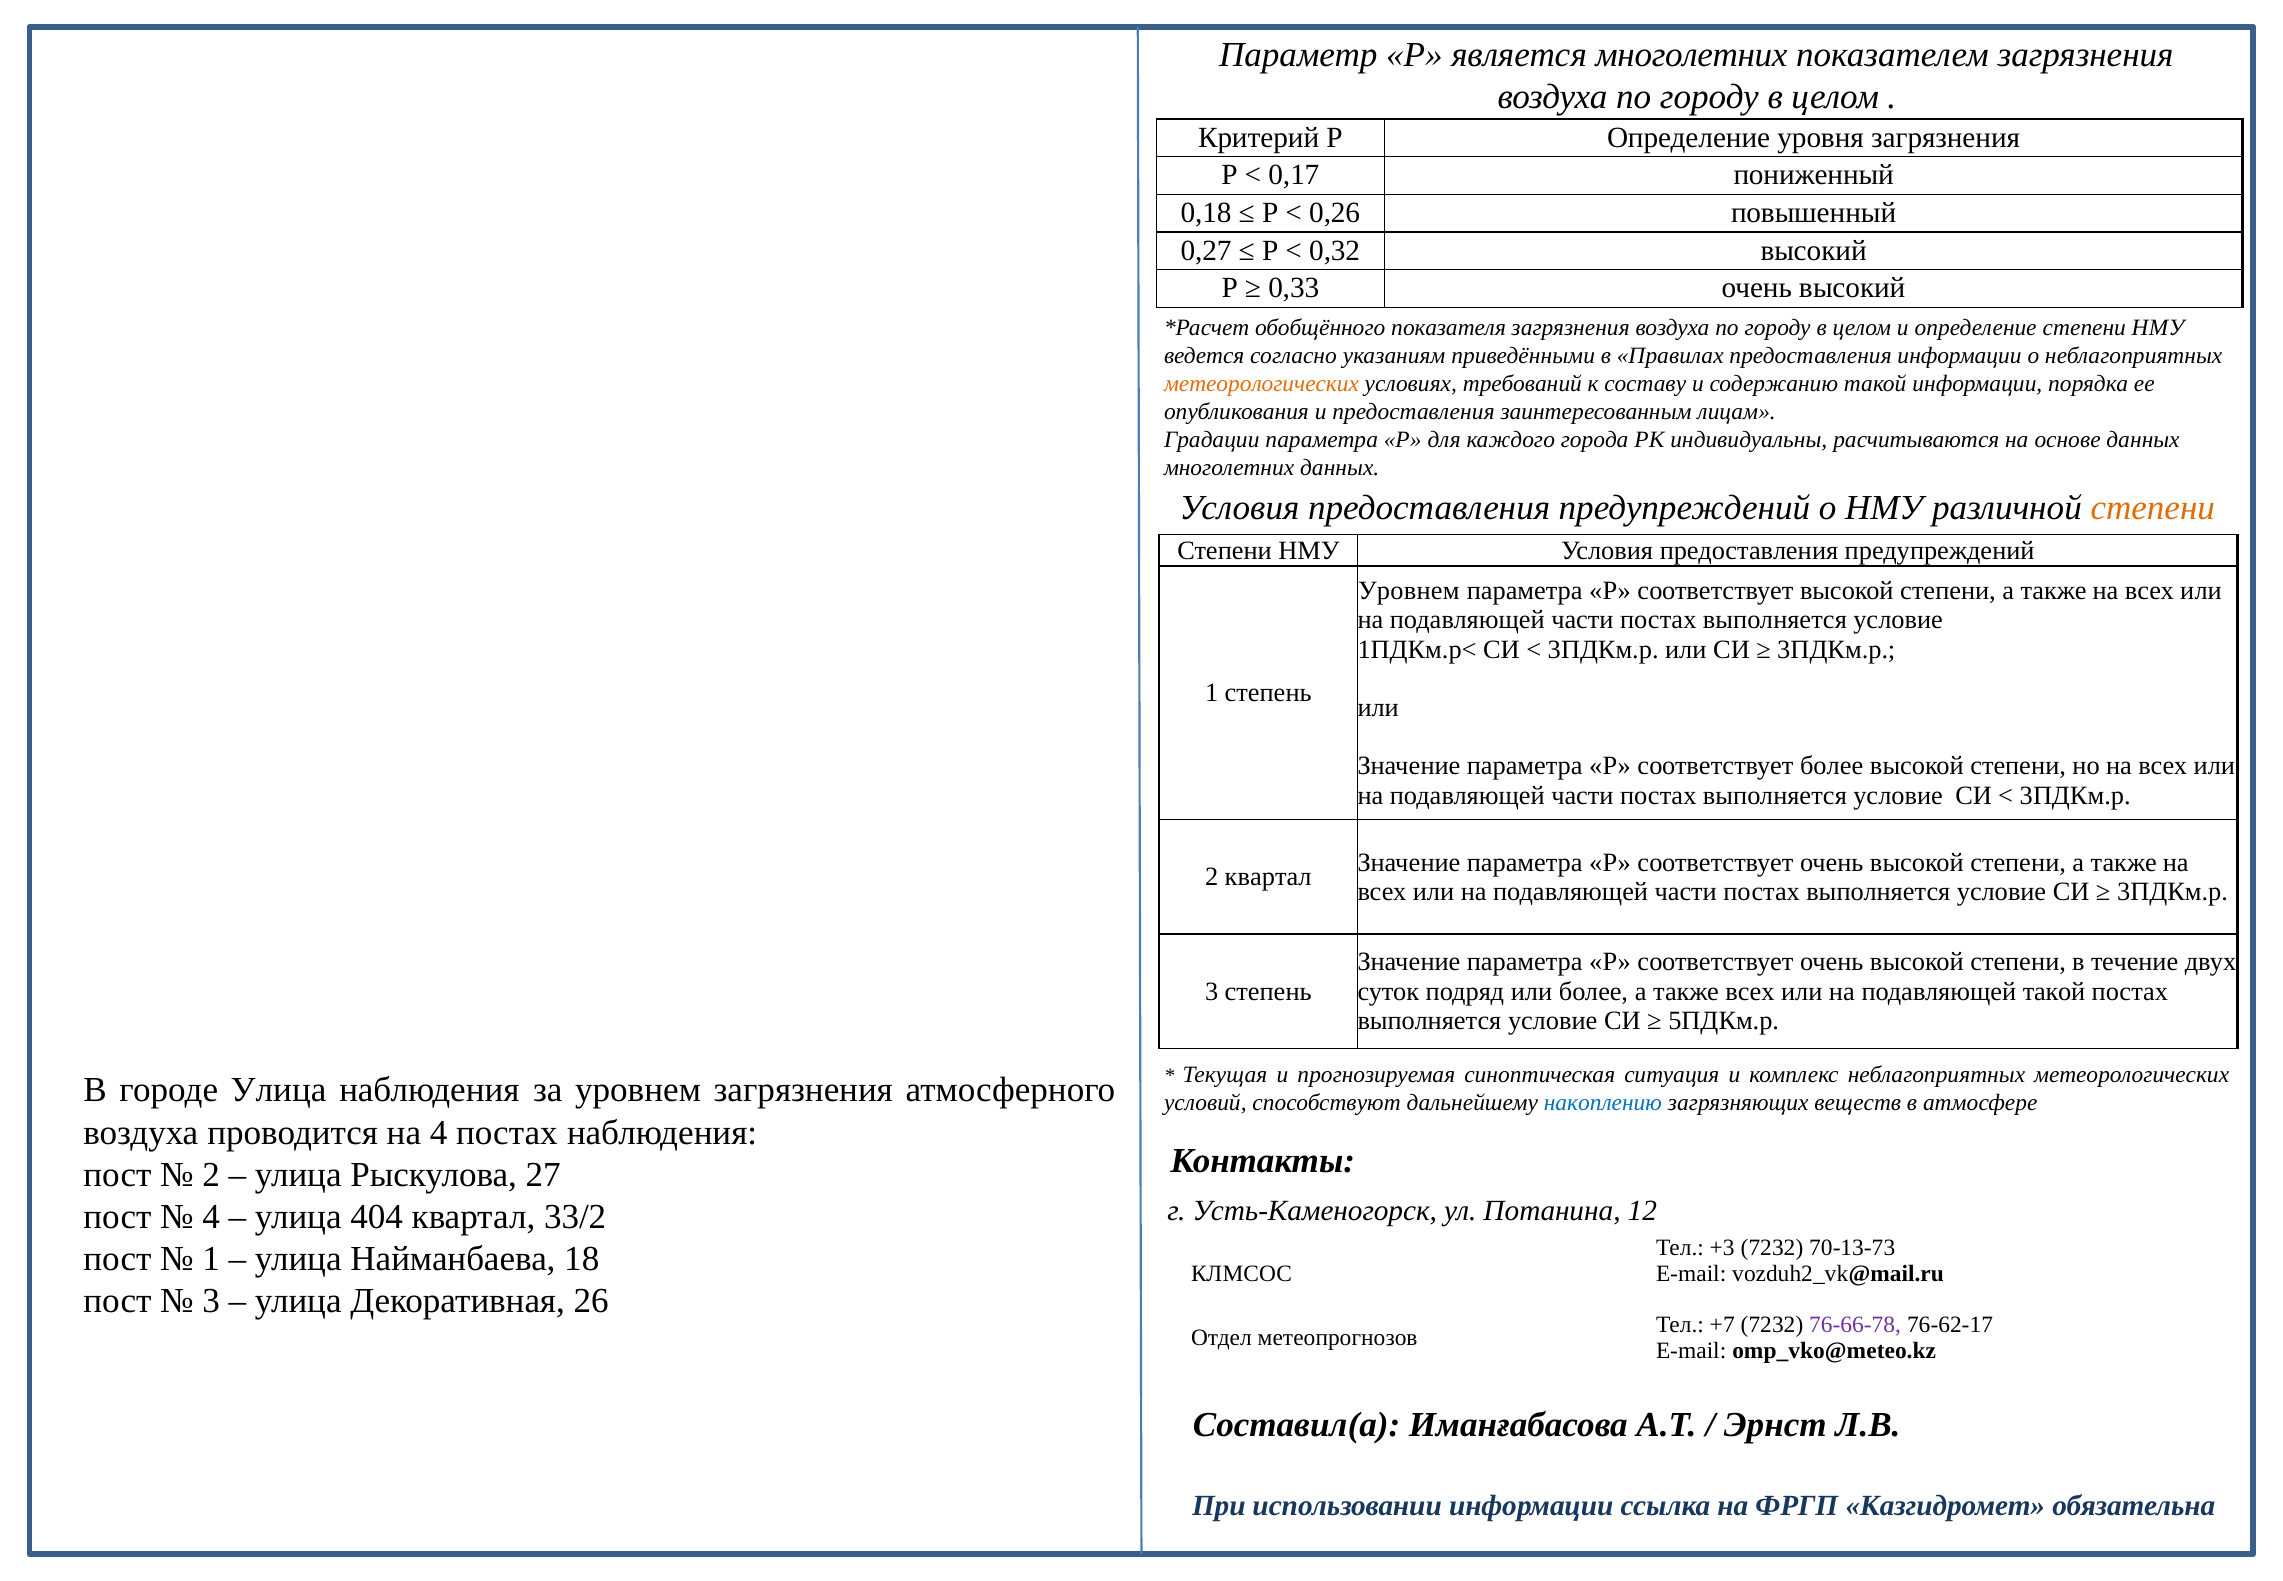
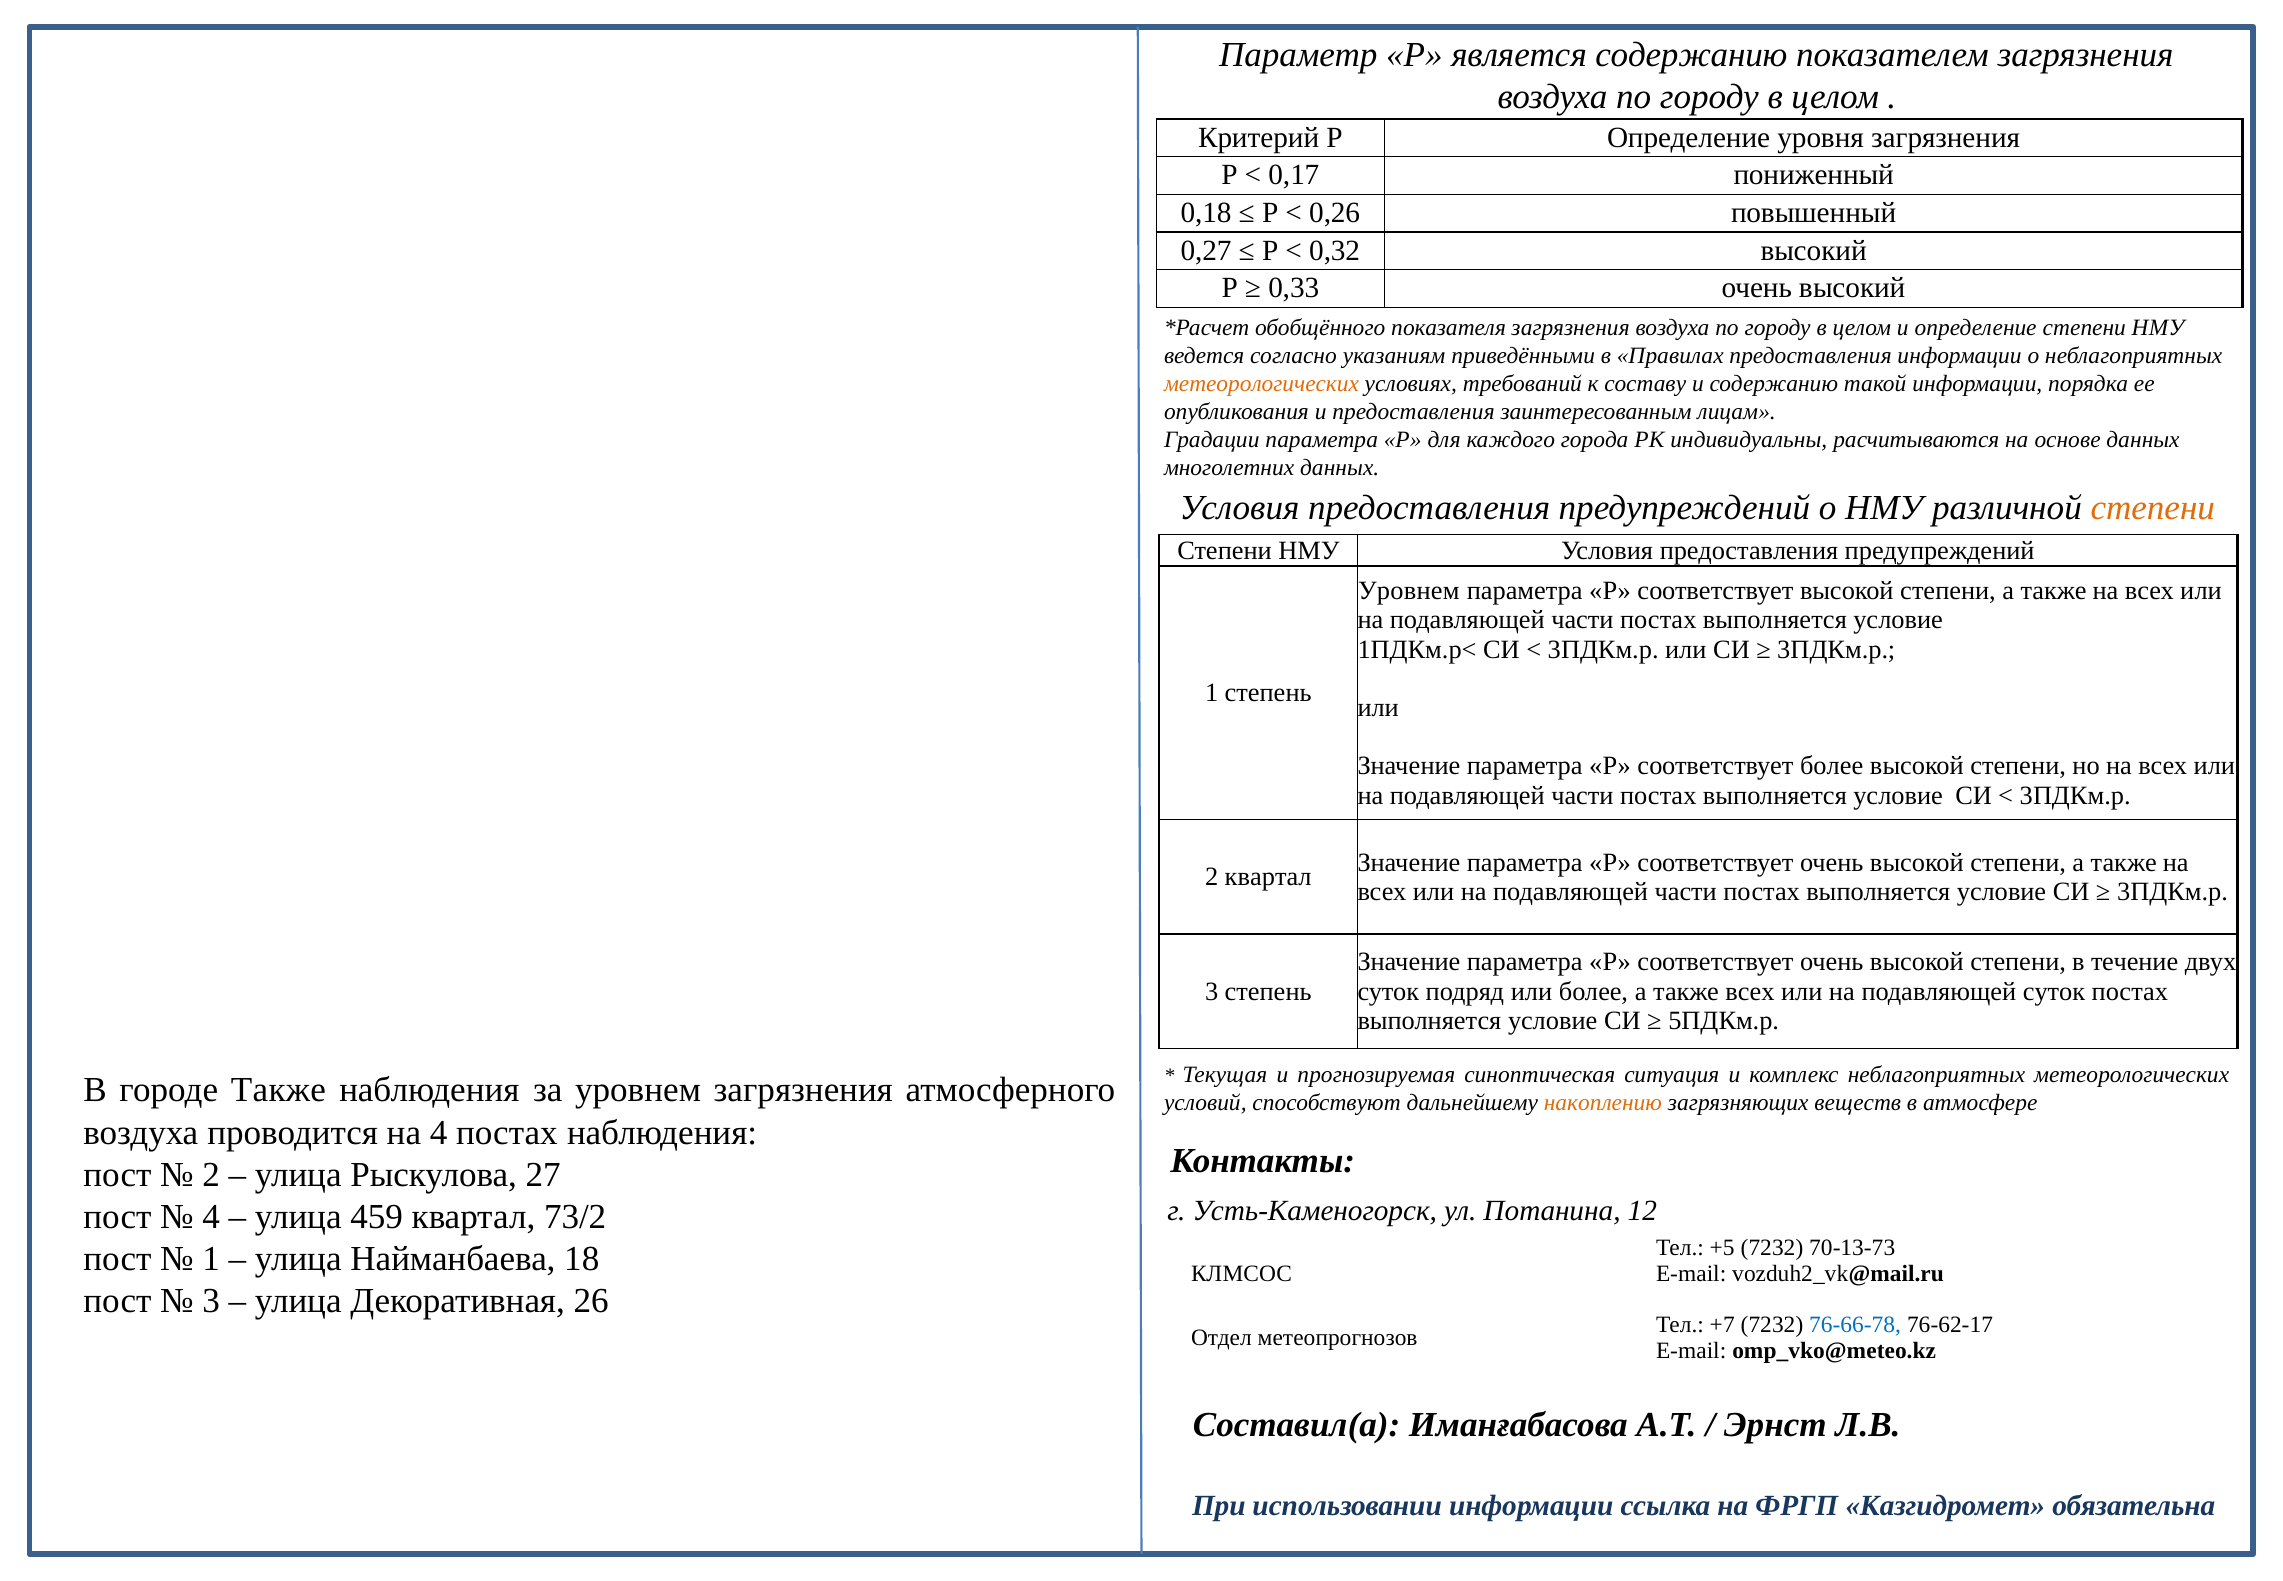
является многолетних: многолетних -> содержанию
подавляющей такой: такой -> суток
городе Улица: Улица -> Также
накоплению colour: blue -> orange
404: 404 -> 459
33/2: 33/2 -> 73/2
+3: +3 -> +5
76-66-78 colour: purple -> blue
